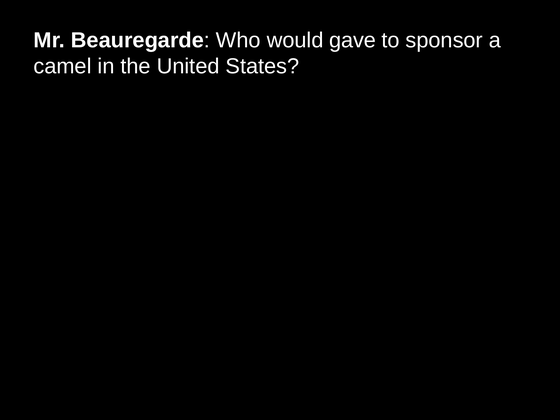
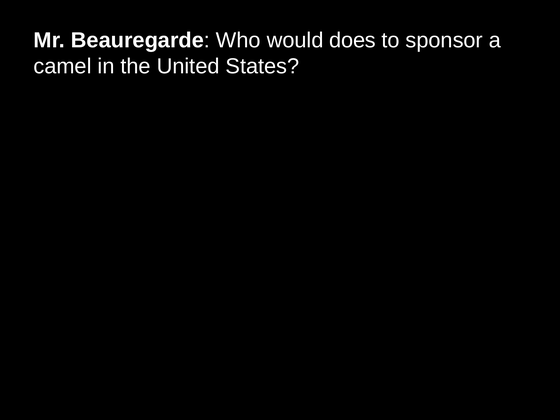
gave: gave -> does
